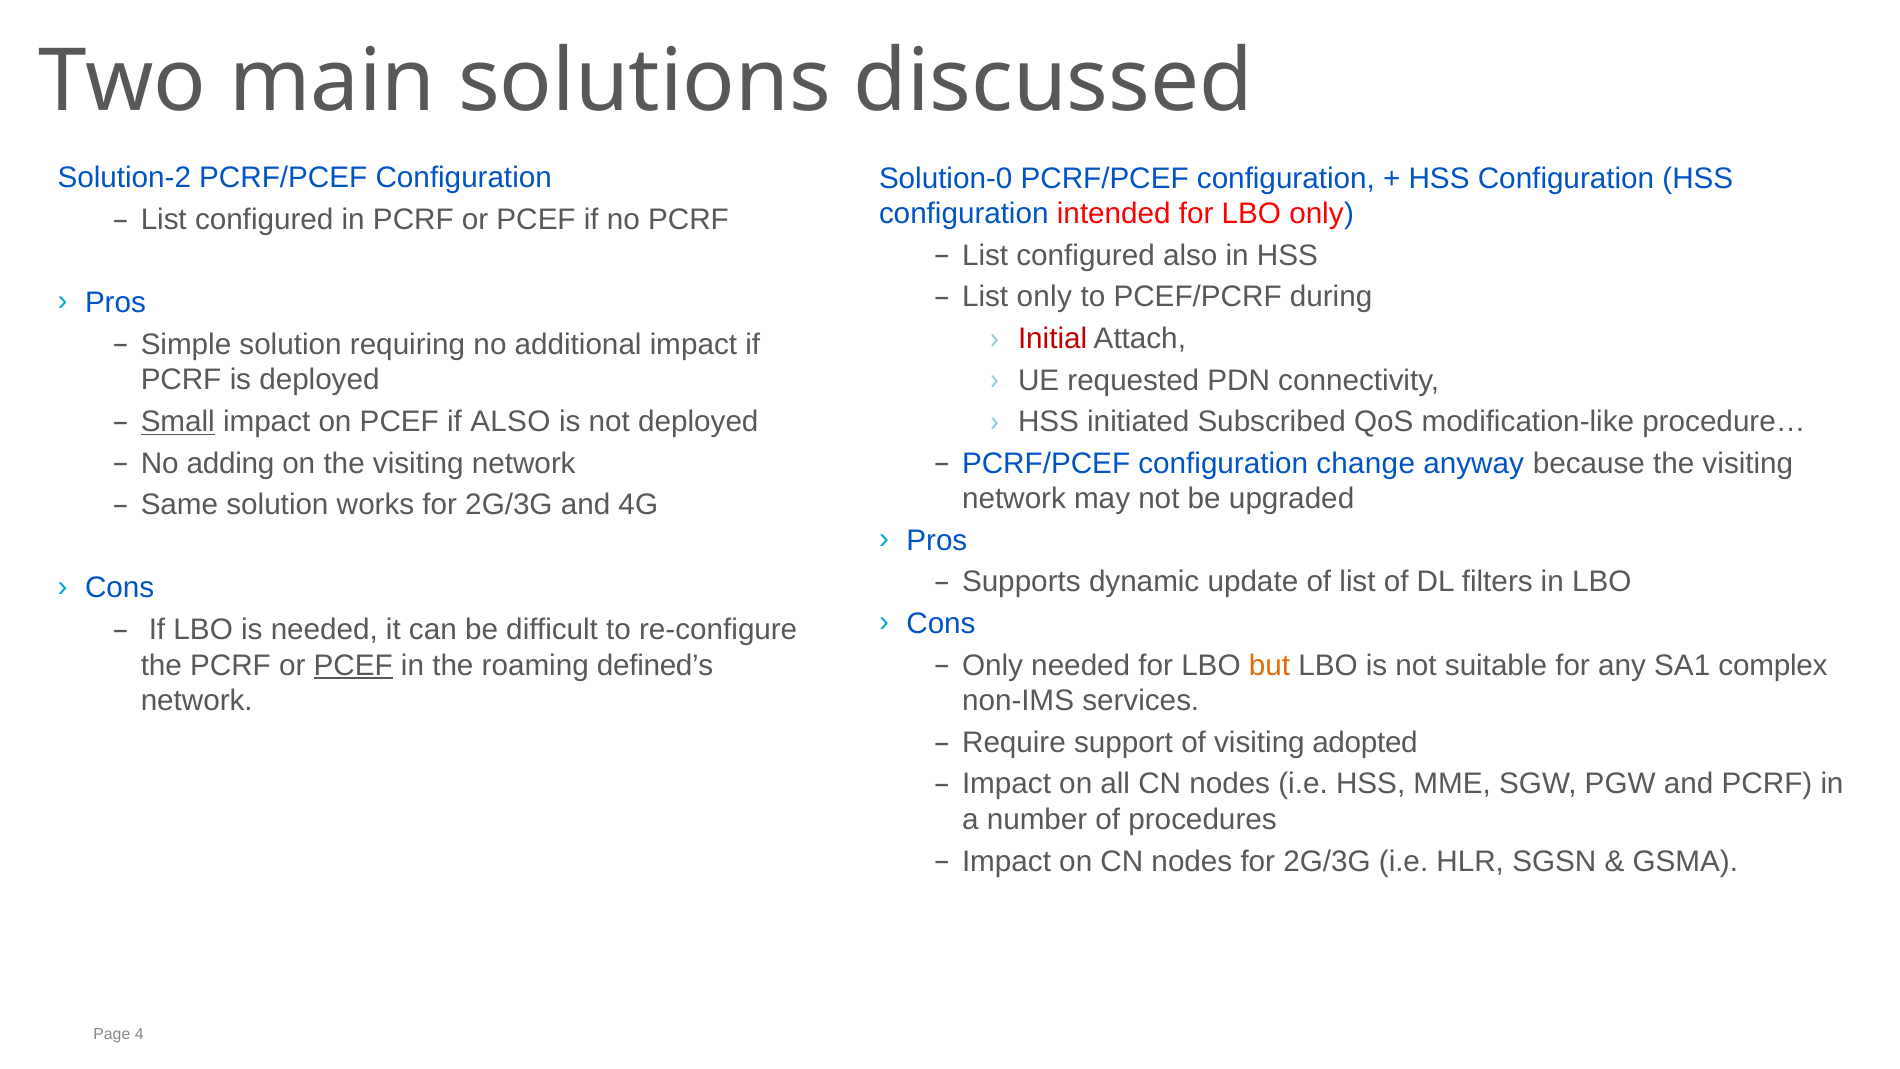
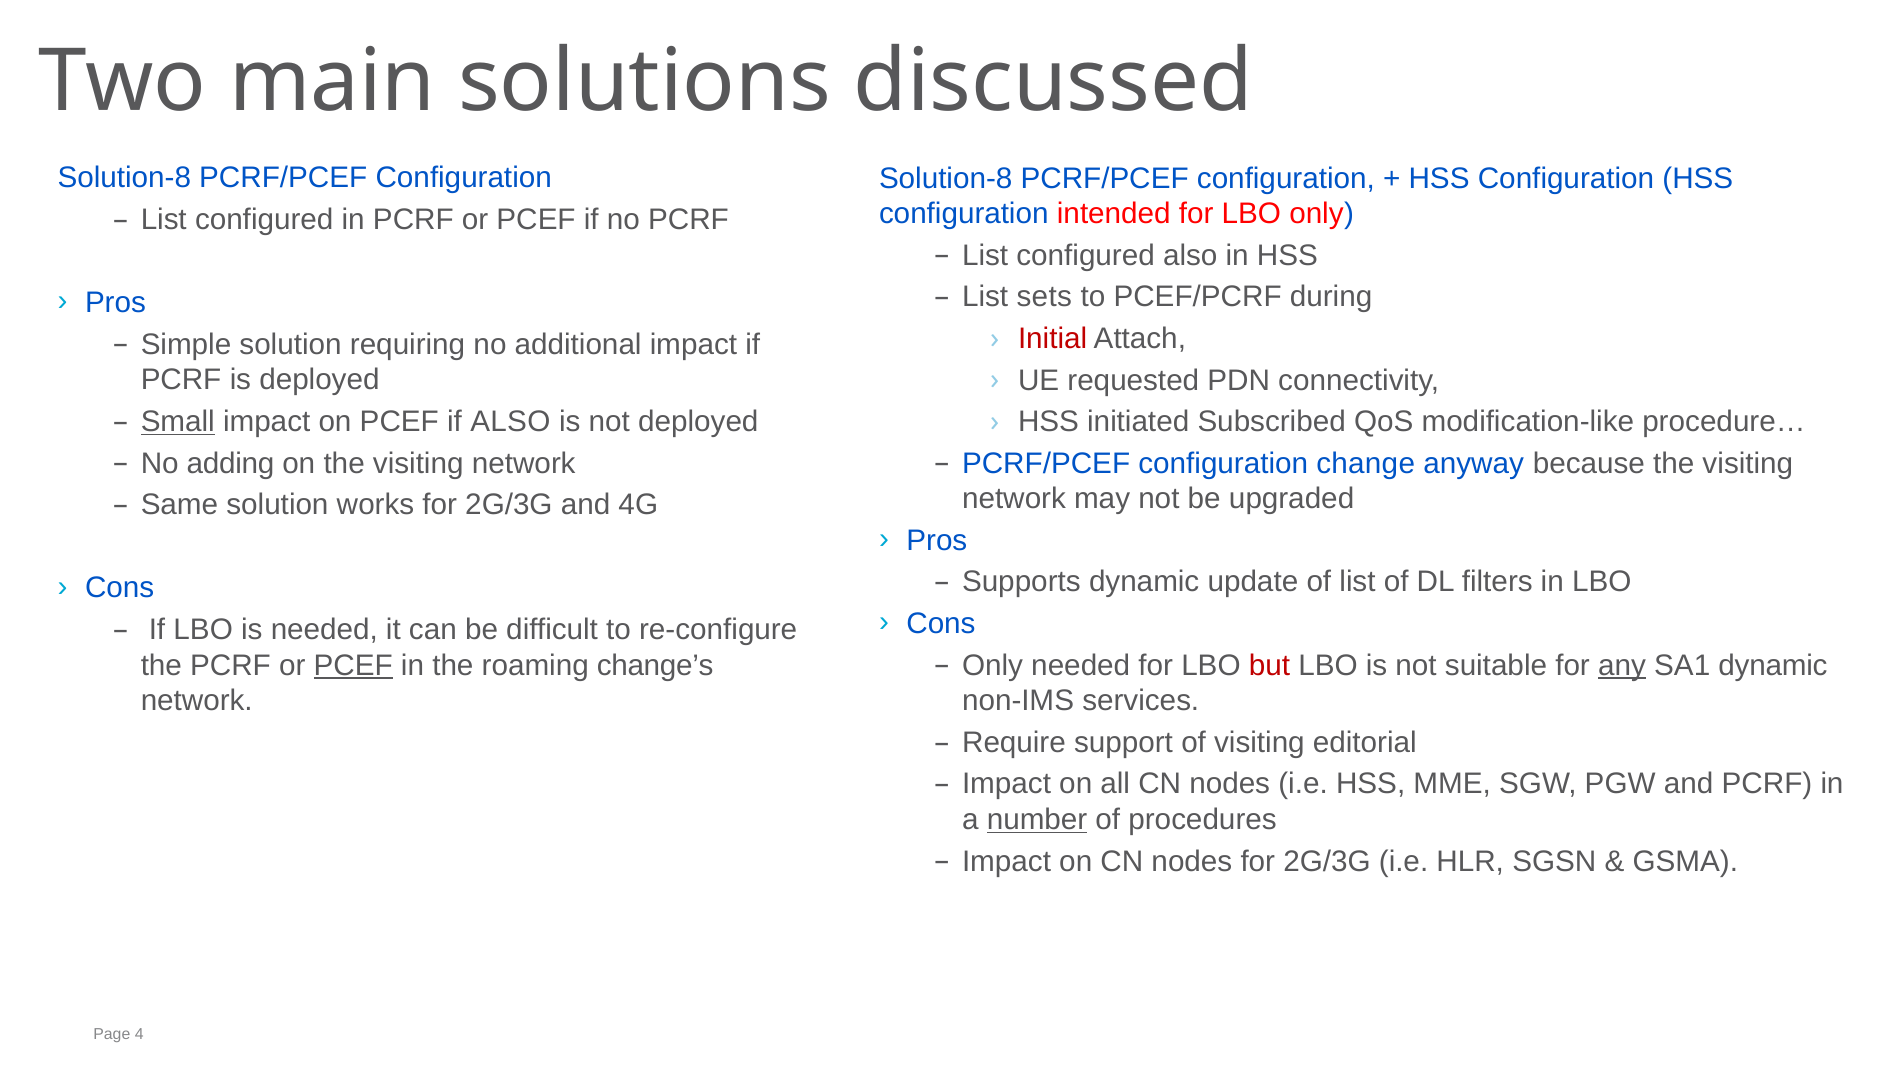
Solution-2 at (124, 178): Solution-2 -> Solution-8
Solution-0 at (946, 178): Solution-0 -> Solution-8
List only: only -> sets
defined’s: defined’s -> change’s
but colour: orange -> red
any underline: none -> present
SA1 complex: complex -> dynamic
adopted: adopted -> editorial
number underline: none -> present
